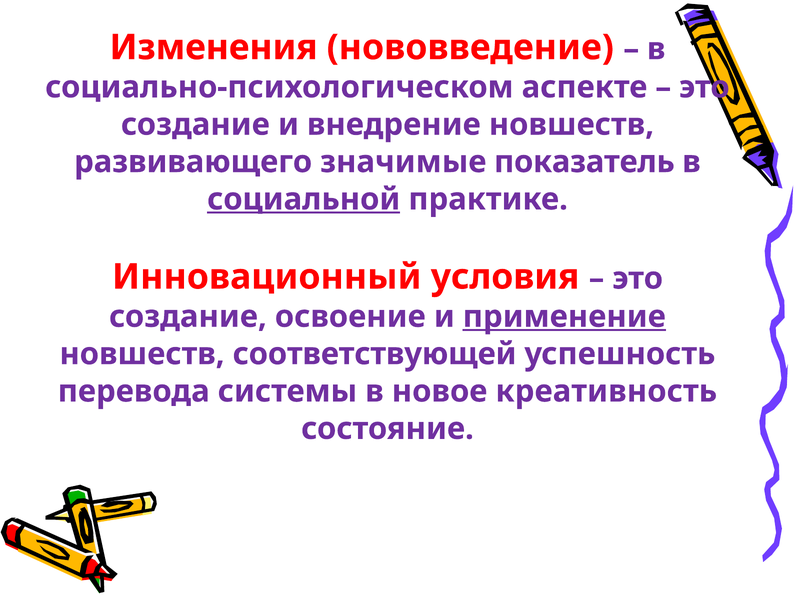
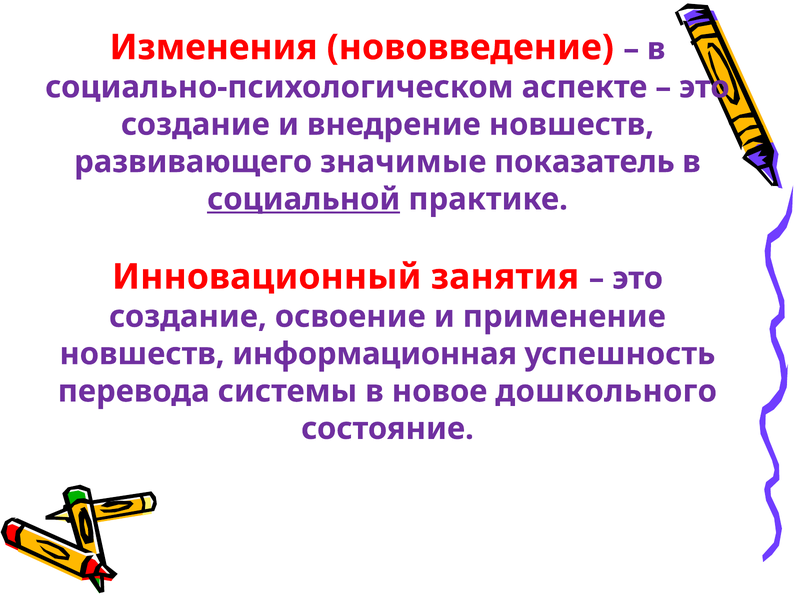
условия: условия -> занятия
применение underline: present -> none
соответствующей: соответствующей -> информационная
креативность: креативность -> дошкольного
